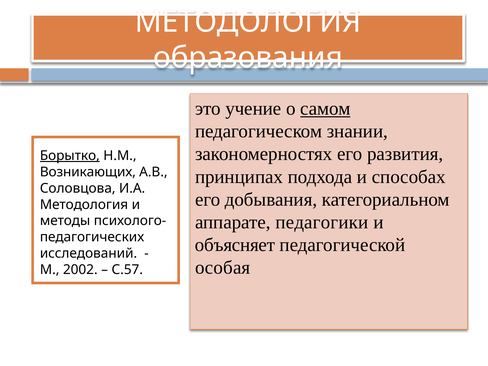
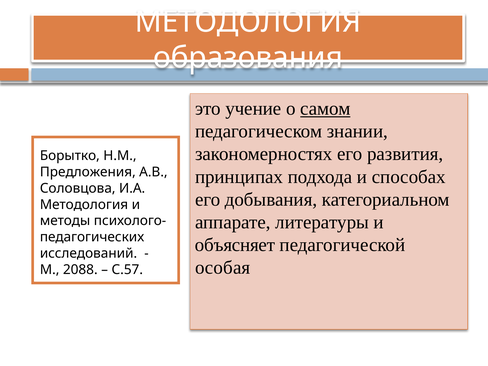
Борытко underline: present -> none
Возникающих: Возникающих -> Предложения
педагогики: педагогики -> литературы
2002: 2002 -> 2088
